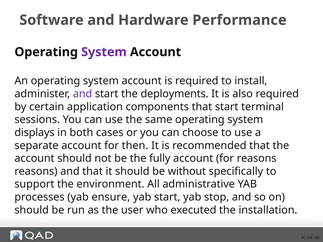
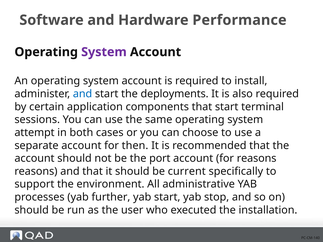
and at (83, 94) colour: purple -> blue
displays: displays -> attempt
fully: fully -> port
without: without -> current
ensure: ensure -> further
